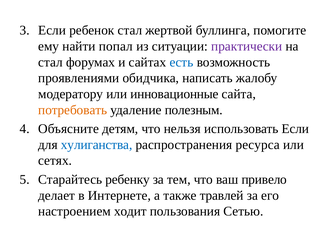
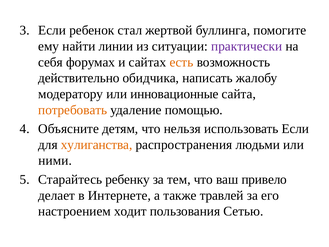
попал: попал -> линии
стал at (50, 62): стал -> себя
есть colour: blue -> orange
проявлениями: проявлениями -> действительно
полезным: полезным -> помощью
хулиганства colour: blue -> orange
ресурса: ресурса -> людьми
сетях: сетях -> ними
